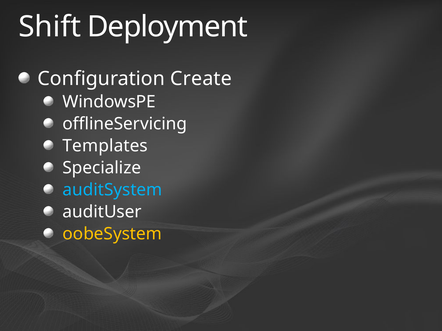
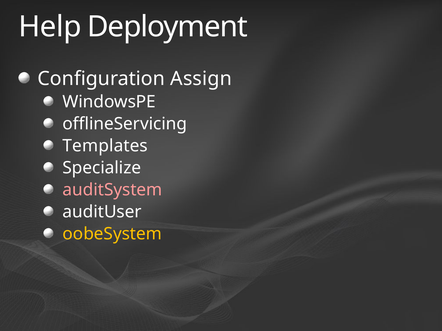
Shift: Shift -> Help
Create: Create -> Assign
auditSystem colour: light blue -> pink
